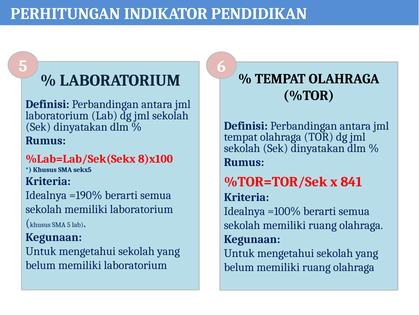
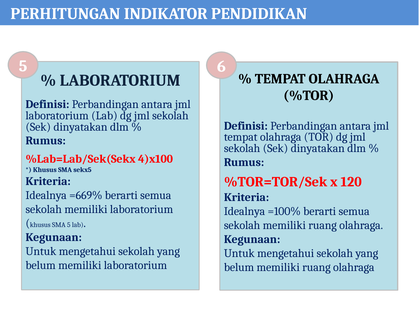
8)x100: 8)x100 -> 4)x100
841: 841 -> 120
=190%: =190% -> =669%
